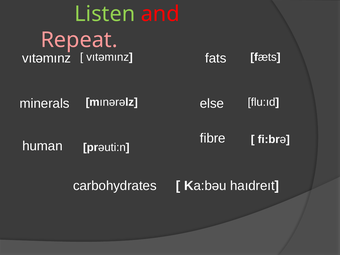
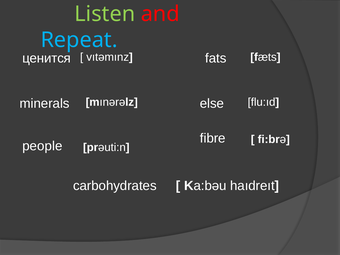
Repeat colour: pink -> light blue
vıtəmınz at (47, 58): vıtəmınz -> ценится
human: human -> people
